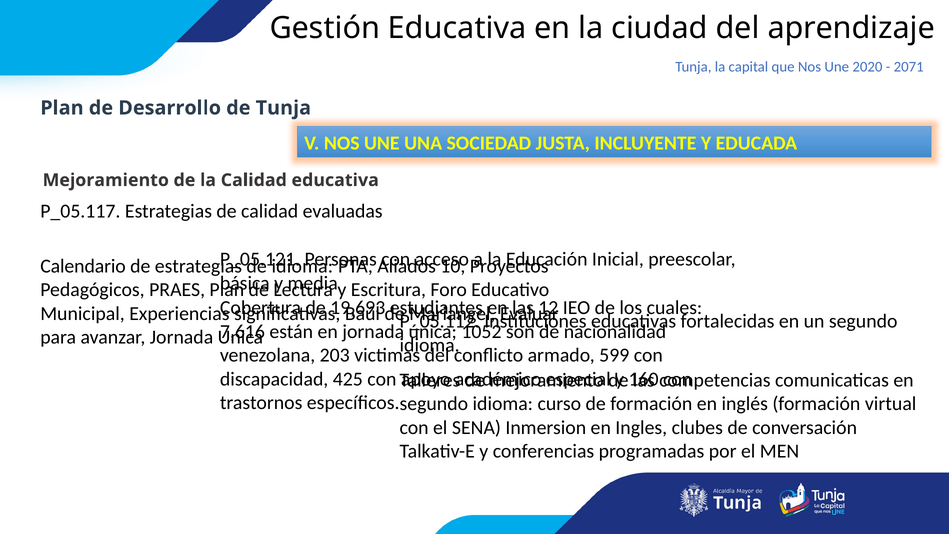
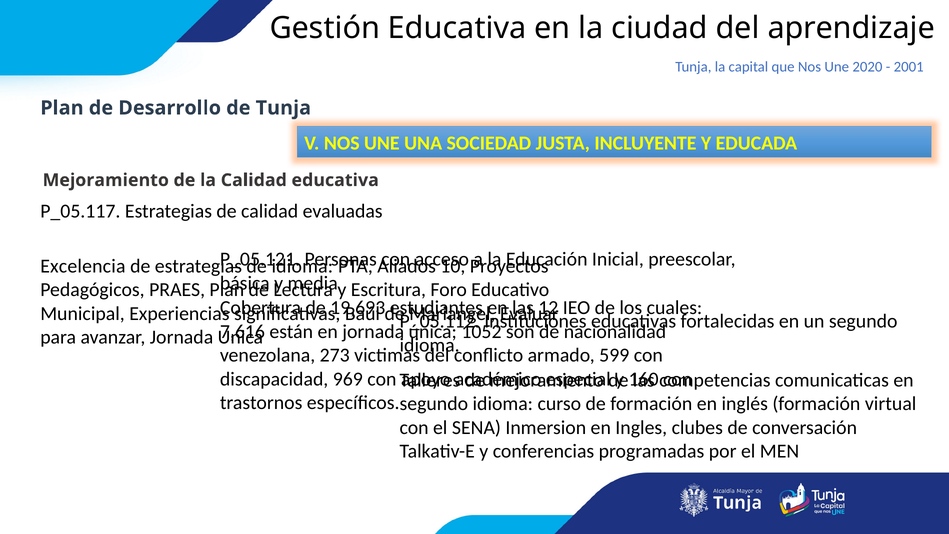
2071: 2071 -> 2001
Calendario: Calendario -> Excelencia
203: 203 -> 273
425: 425 -> 969
